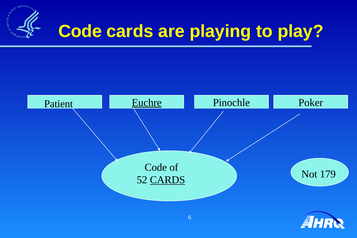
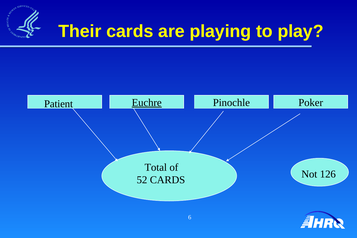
Code at (80, 31): Code -> Their
Code at (156, 167): Code -> Total
179: 179 -> 126
CARDS at (168, 180) underline: present -> none
